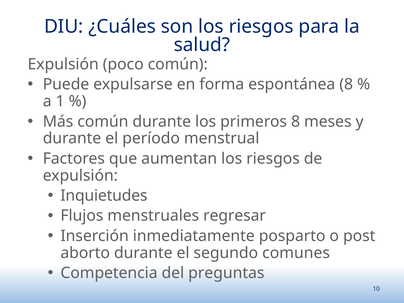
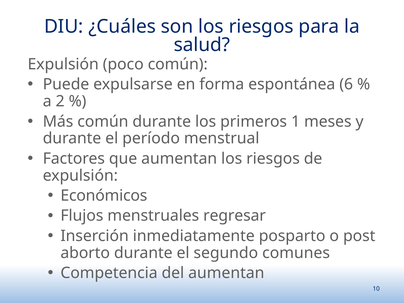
espontánea 8: 8 -> 6
1: 1 -> 2
primeros 8: 8 -> 1
Inquietudes: Inquietudes -> Económicos
del preguntas: preguntas -> aumentan
